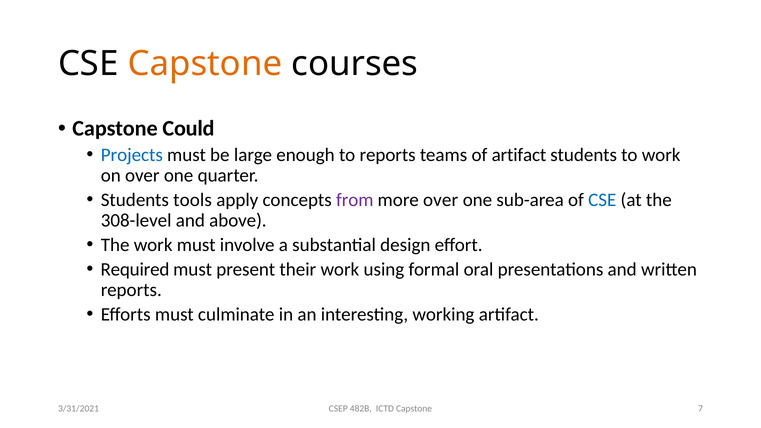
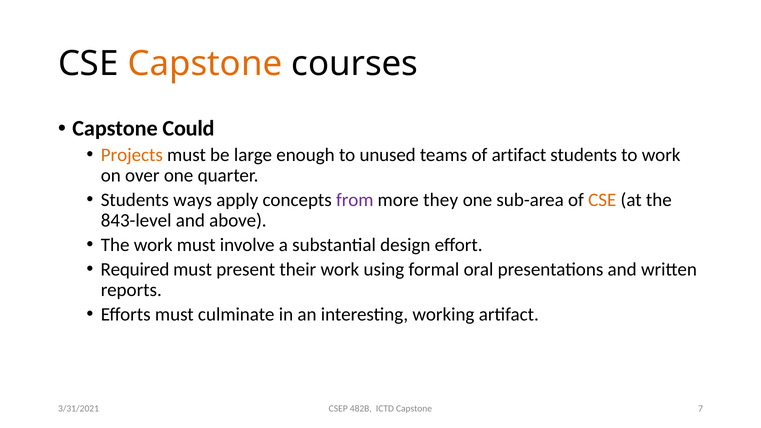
Projects colour: blue -> orange
to reports: reports -> unused
tools: tools -> ways
more over: over -> they
CSE at (602, 200) colour: blue -> orange
308-level: 308-level -> 843-level
